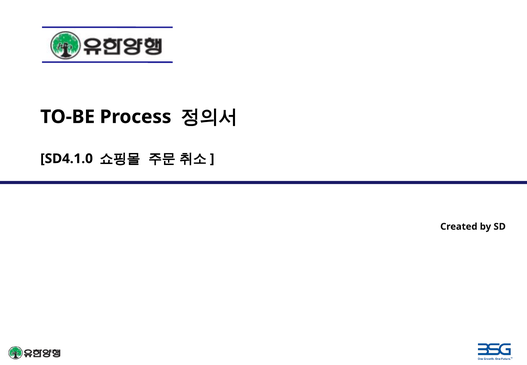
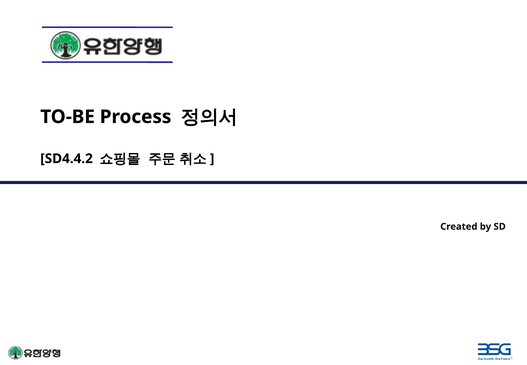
SD4.1.0: SD4.1.0 -> SD4.4.2
